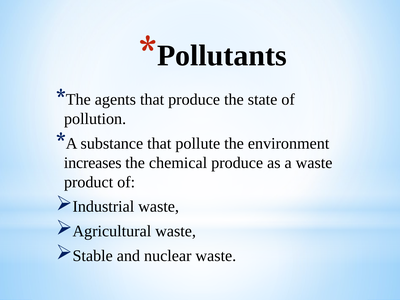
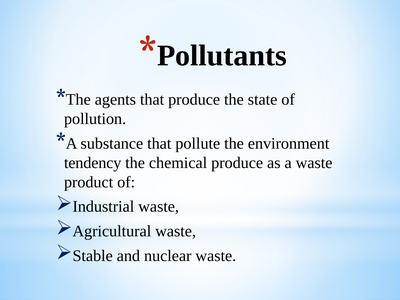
increases: increases -> tendency
